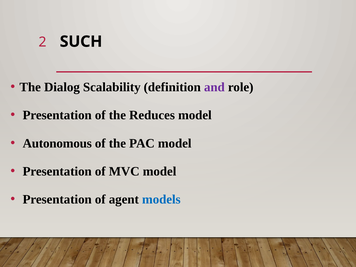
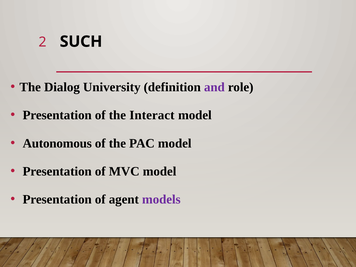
Scalability: Scalability -> University
Reduces: Reduces -> Interact
models colour: blue -> purple
